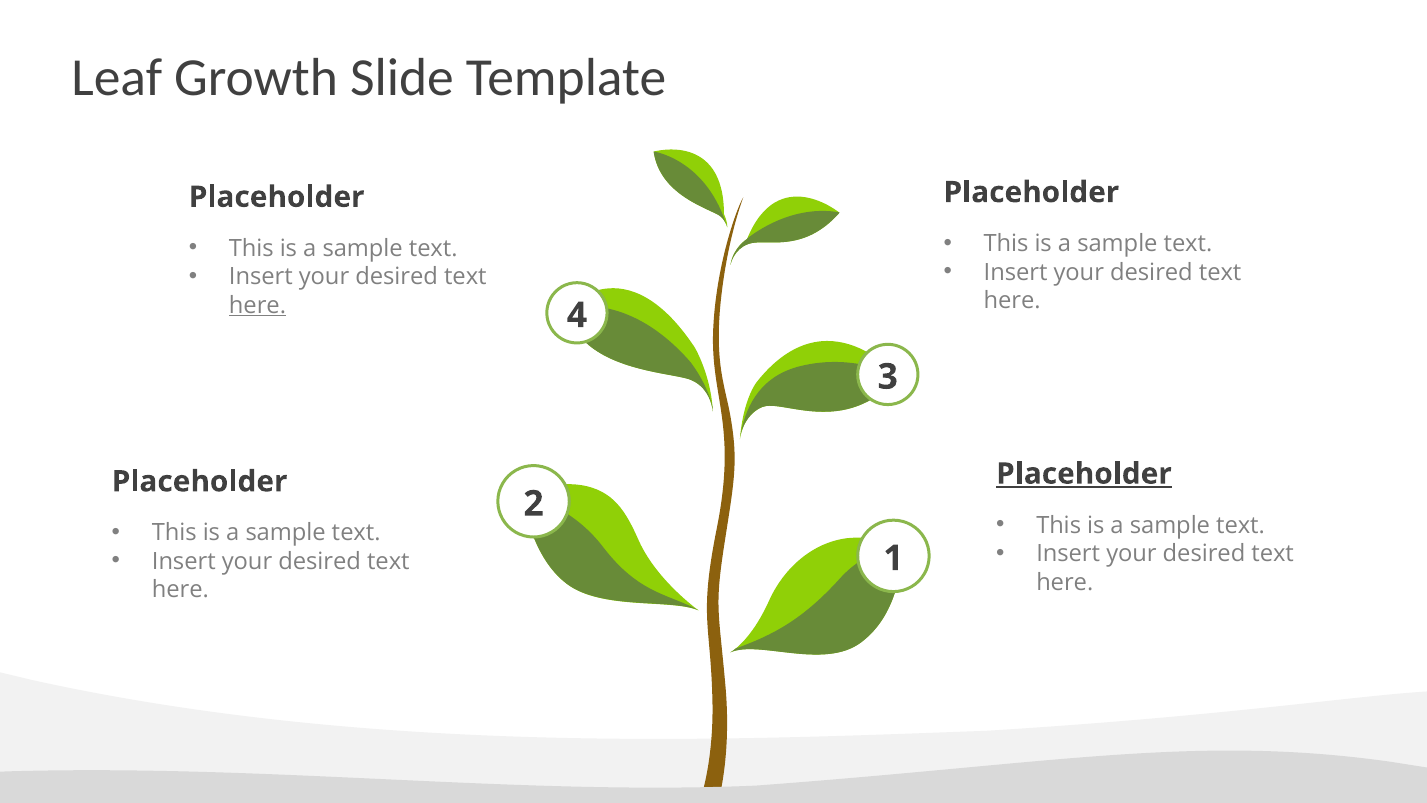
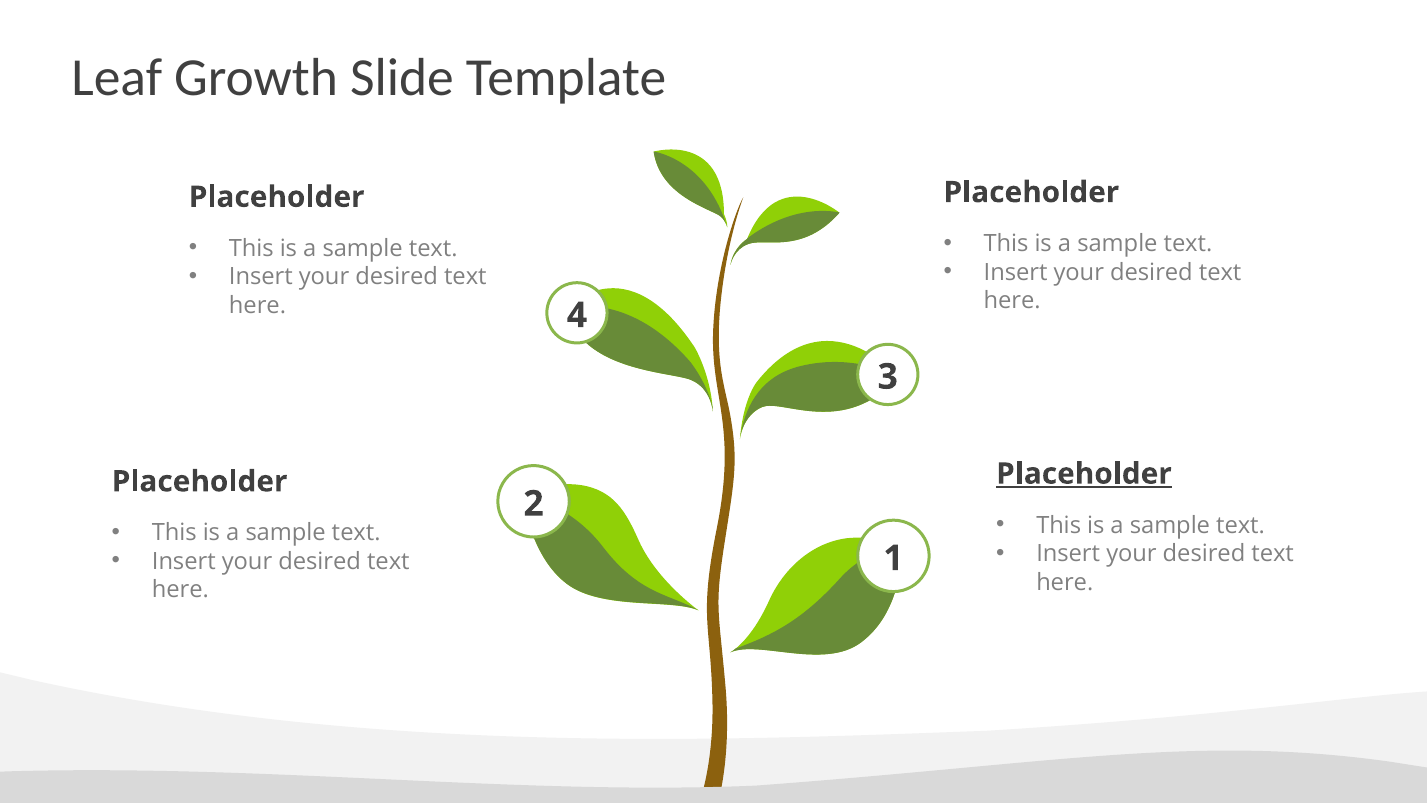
here at (257, 305) underline: present -> none
